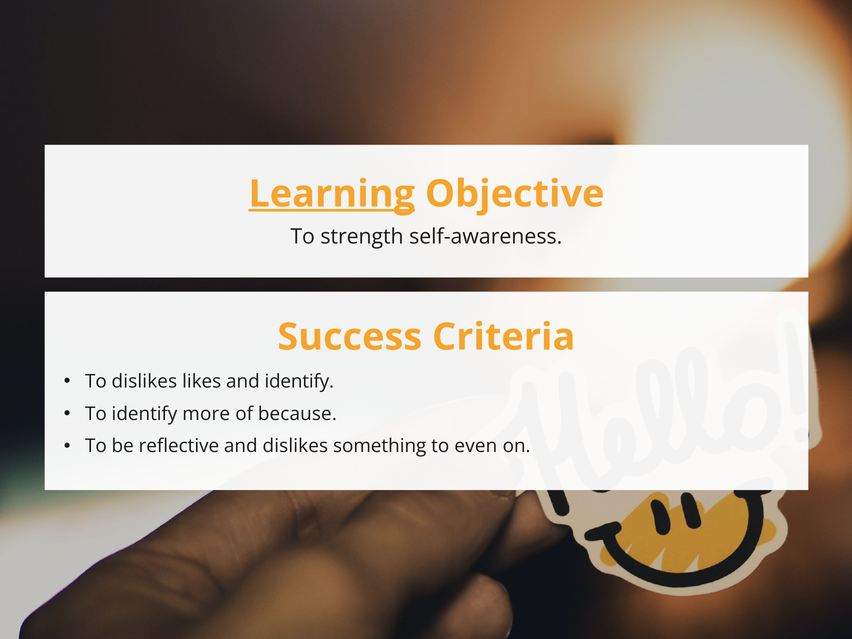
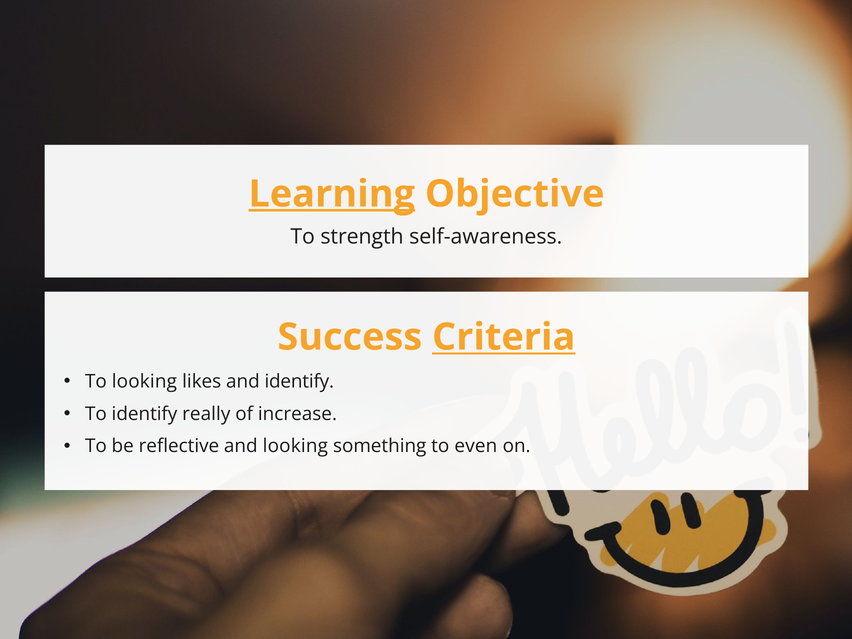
Criteria underline: none -> present
To dislikes: dislikes -> looking
more: more -> really
because: because -> increase
and dislikes: dislikes -> looking
